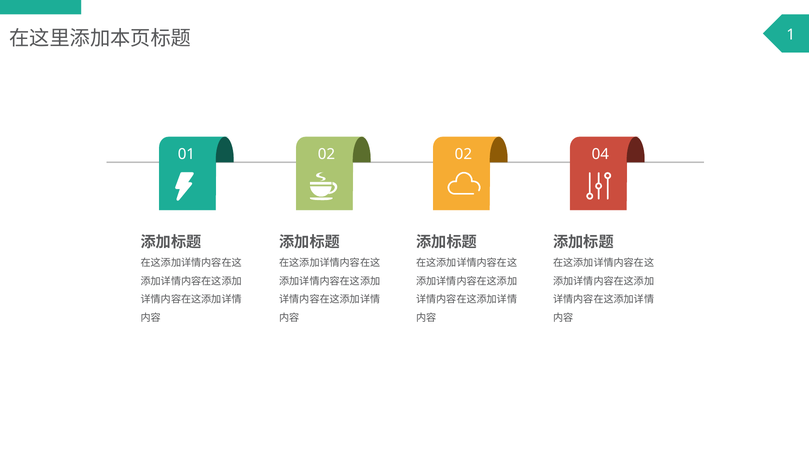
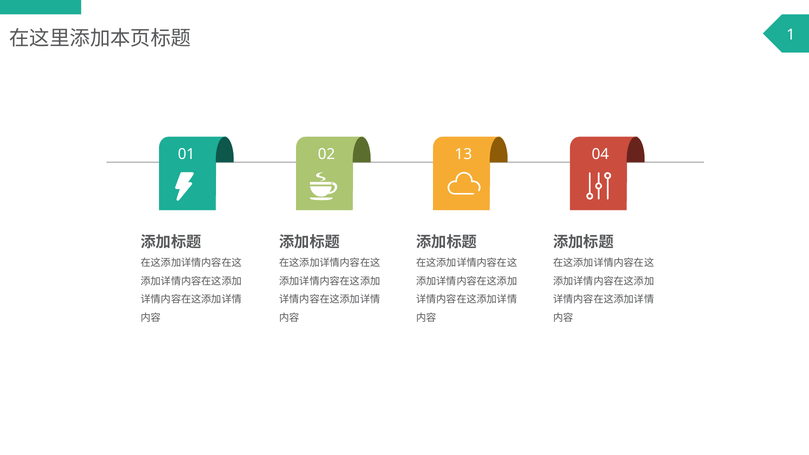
02 02: 02 -> 13
